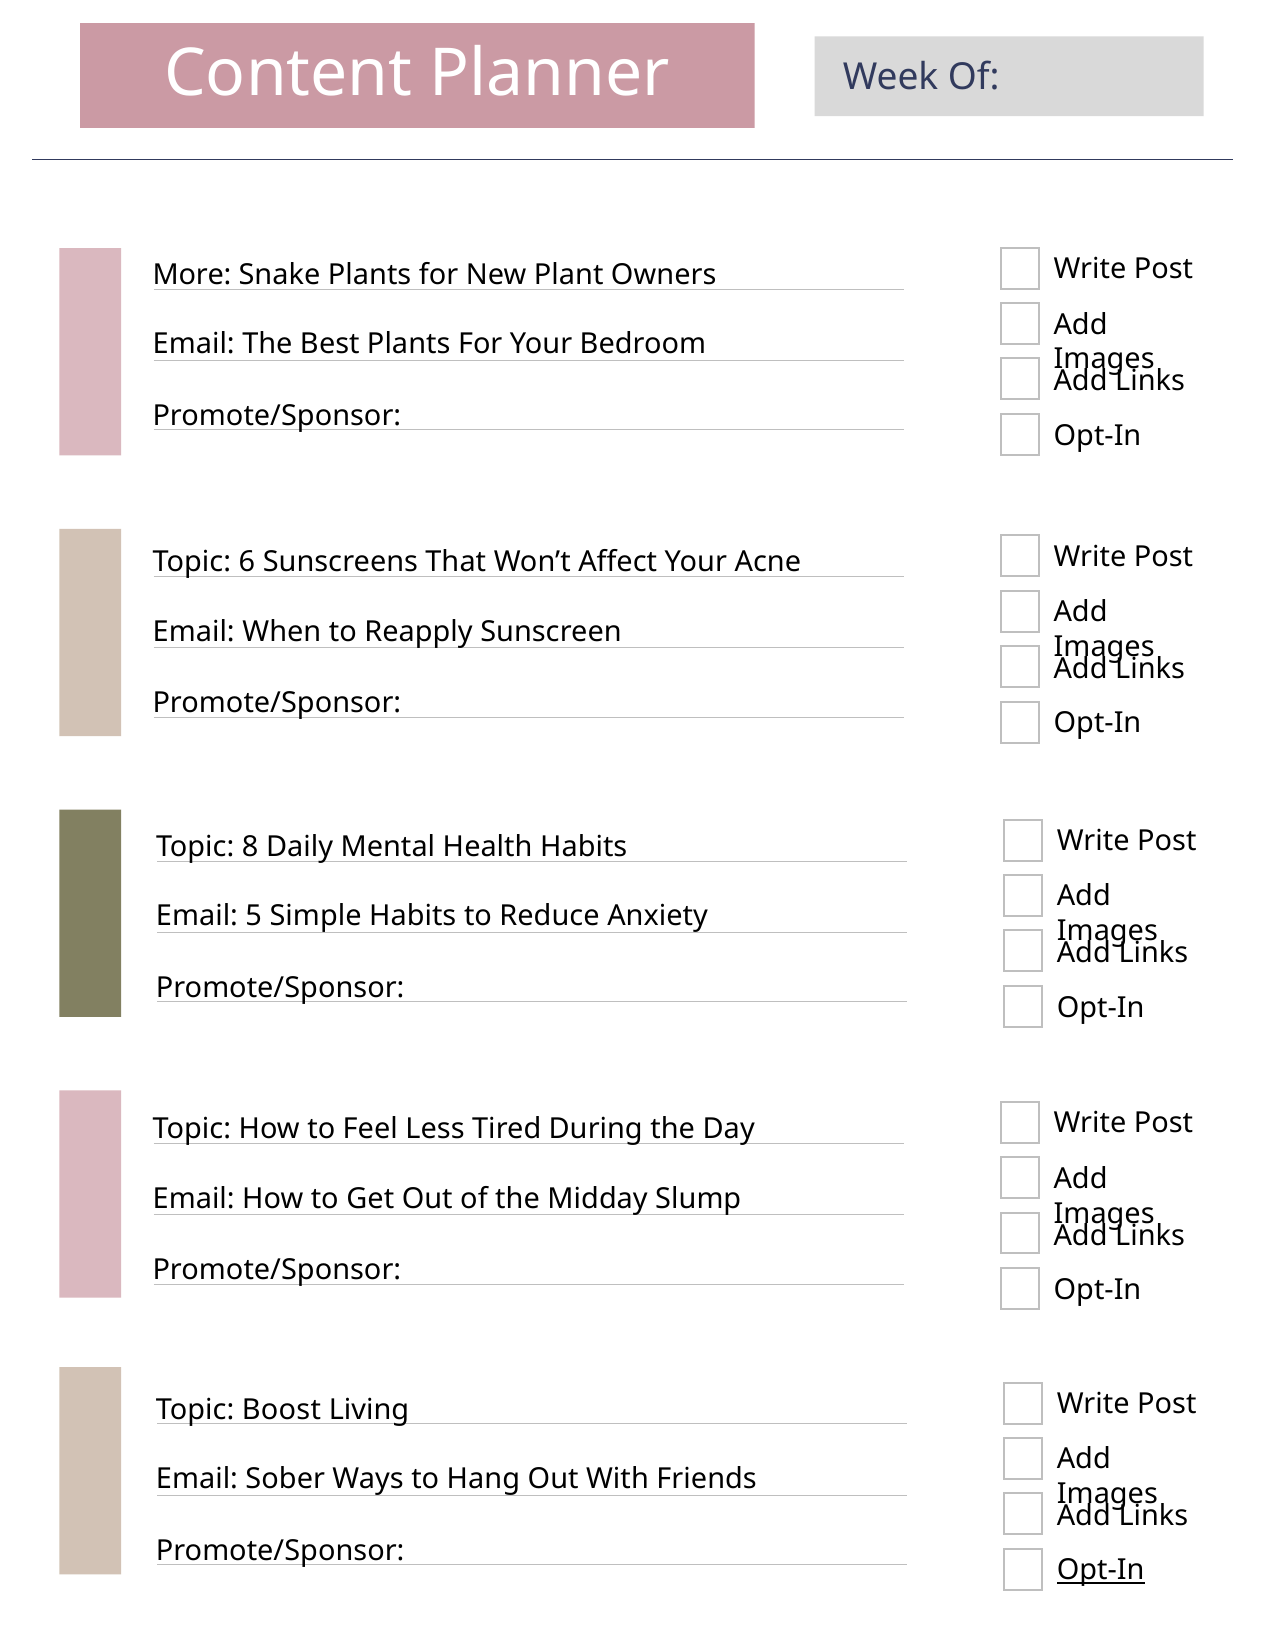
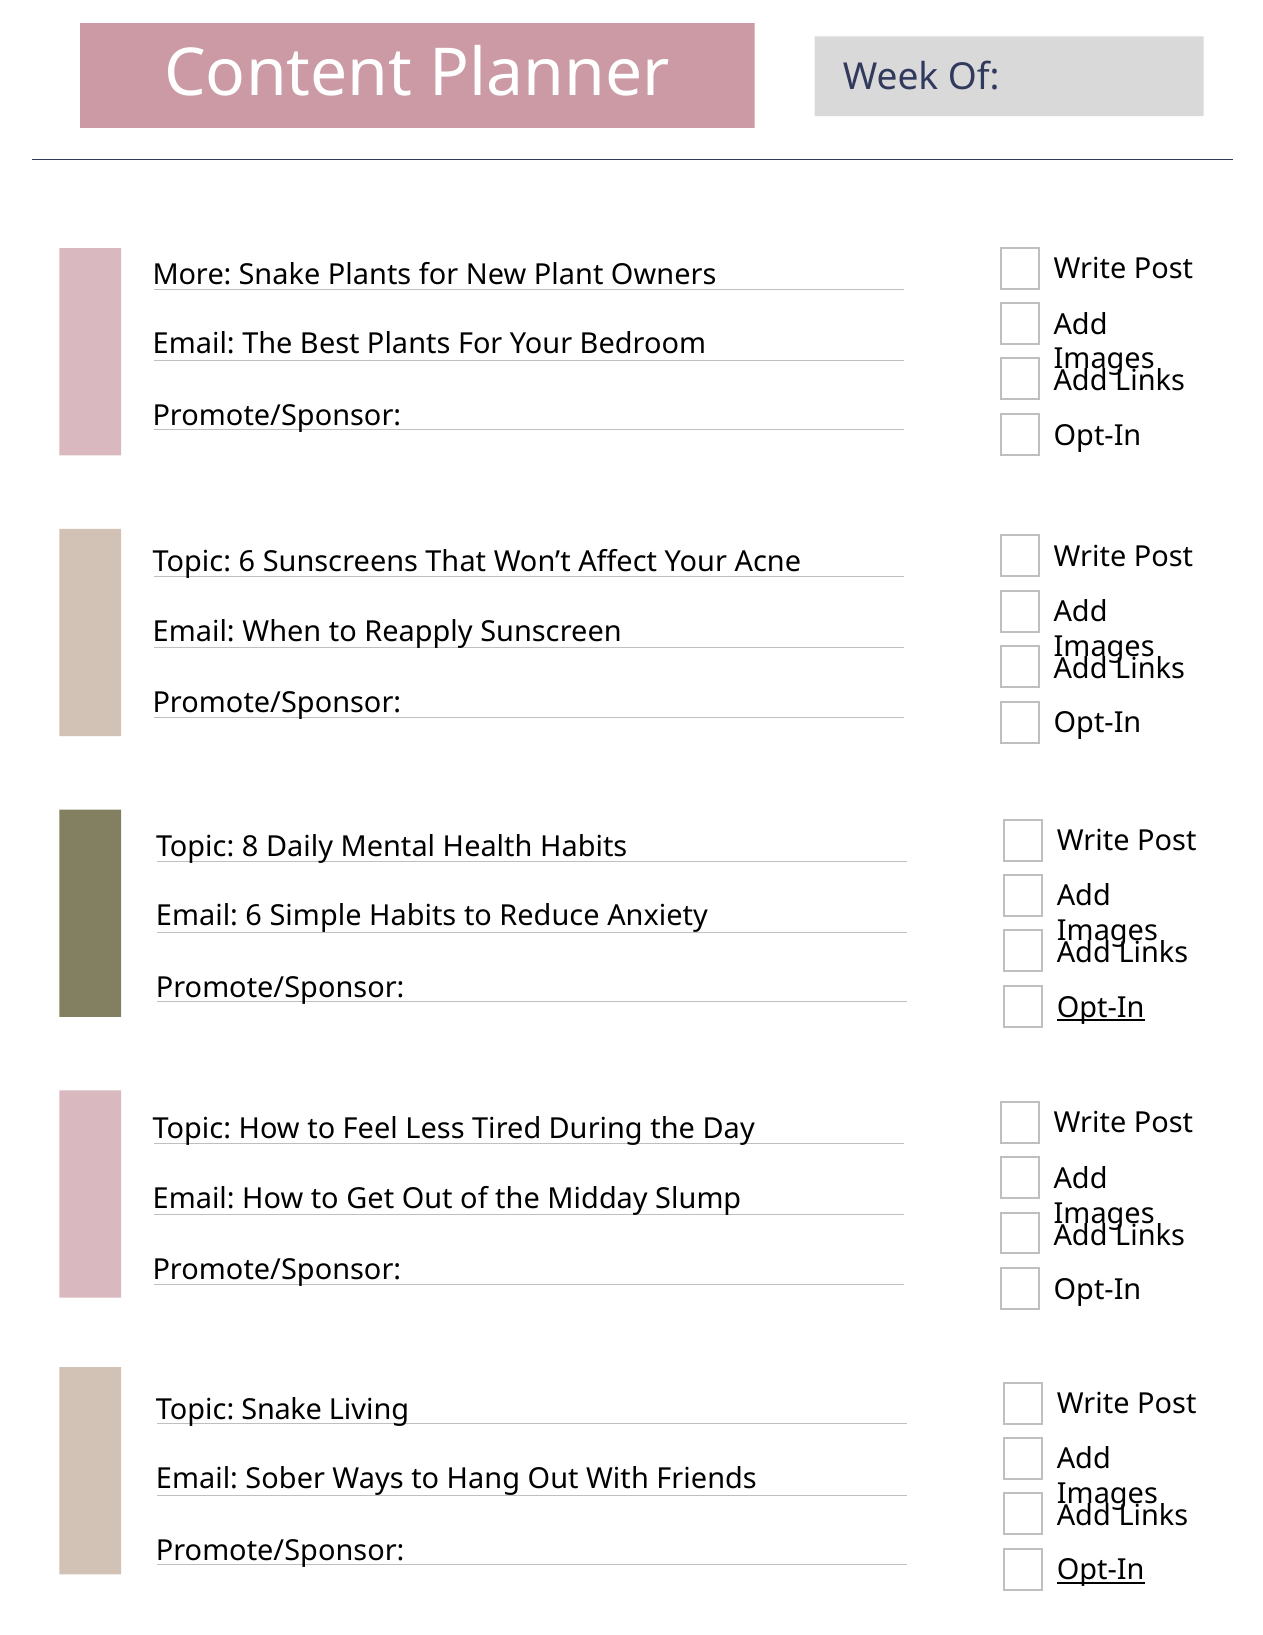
Email 5: 5 -> 6
Opt-In at (1101, 1007) underline: none -> present
Topic Boost: Boost -> Snake
